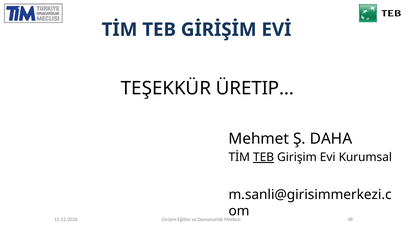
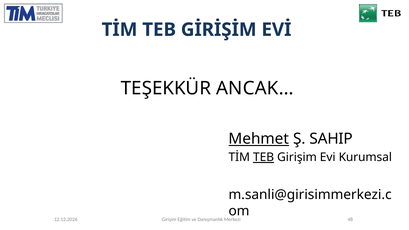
ÜRETIP…: ÜRETIP… -> ANCAK…
Mehmet underline: none -> present
DAHA: DAHA -> SAHIP
